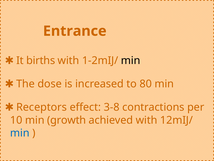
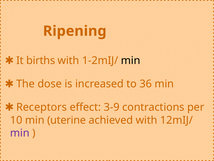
Entrance: Entrance -> Ripening
80: 80 -> 36
3-8: 3-8 -> 3-9
growth: growth -> uterine
min at (20, 133) colour: blue -> purple
